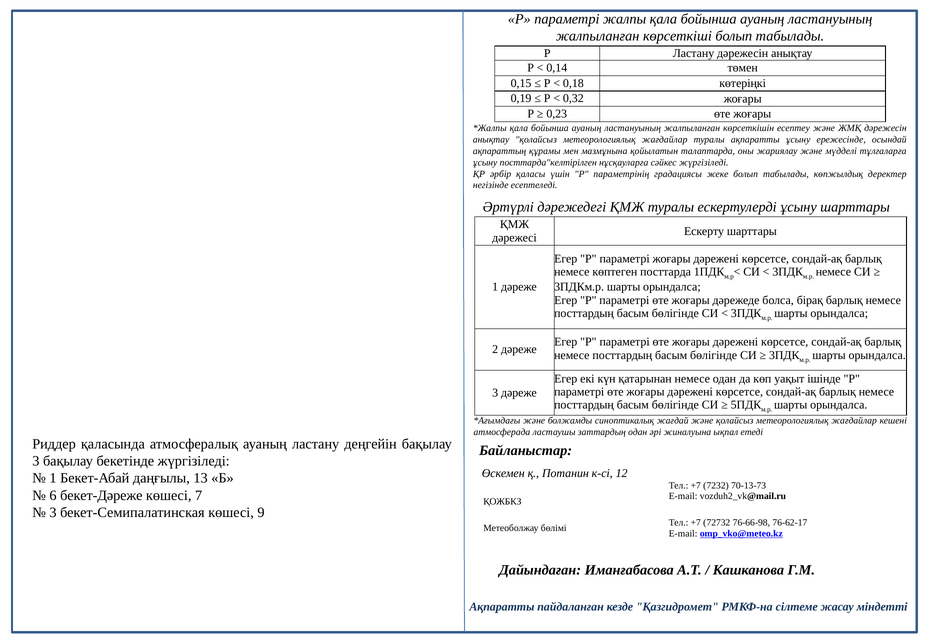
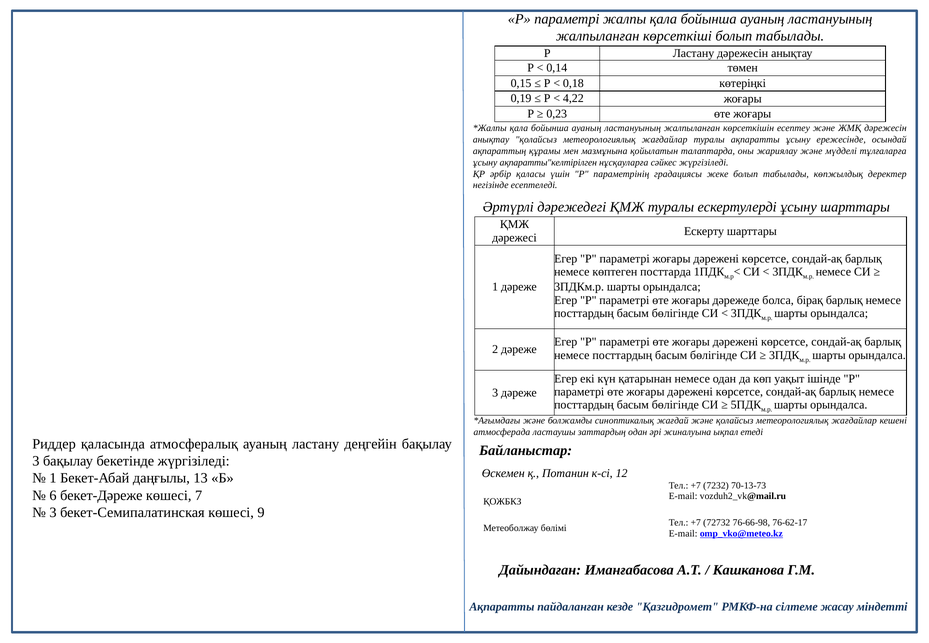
0,32: 0,32 -> 4,22
посттарда"келтірілген: посттарда"келтірілген -> ақпаратты"келтірілген
